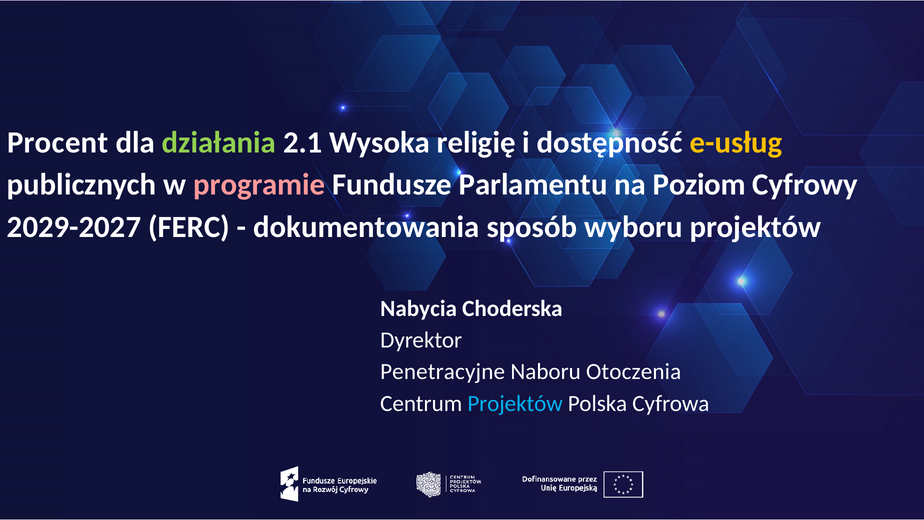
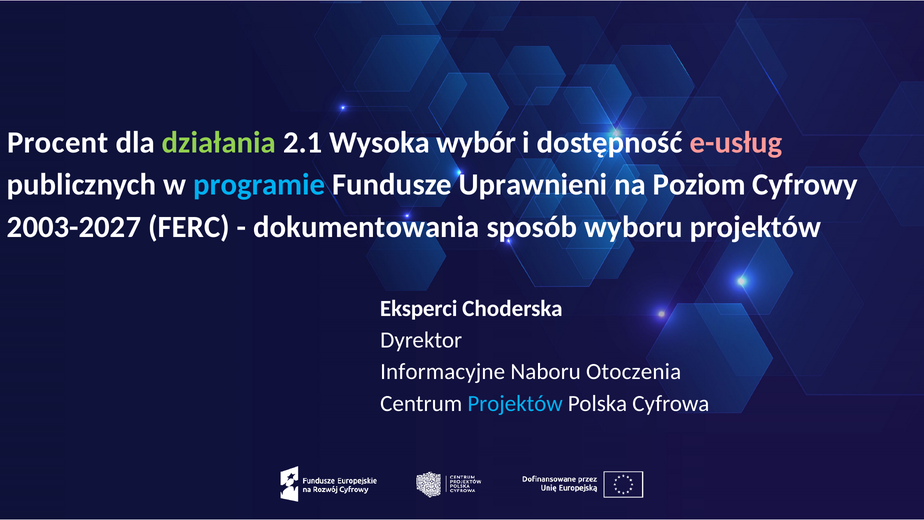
religię: religię -> wybór
e-usług colour: yellow -> pink
programie colour: pink -> light blue
Parlamentu: Parlamentu -> Uprawnieni
2029-2027: 2029-2027 -> 2003-2027
Nabycia: Nabycia -> Eksperci
Penetracyjne: Penetracyjne -> Informacyjne
